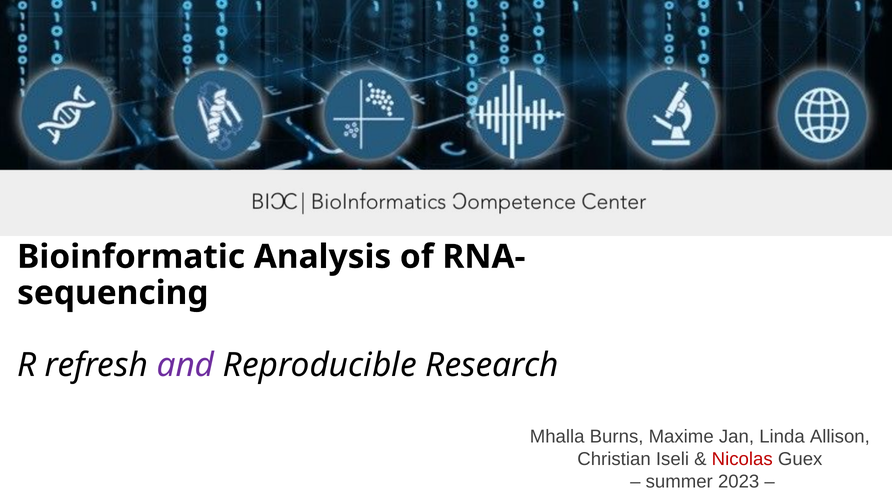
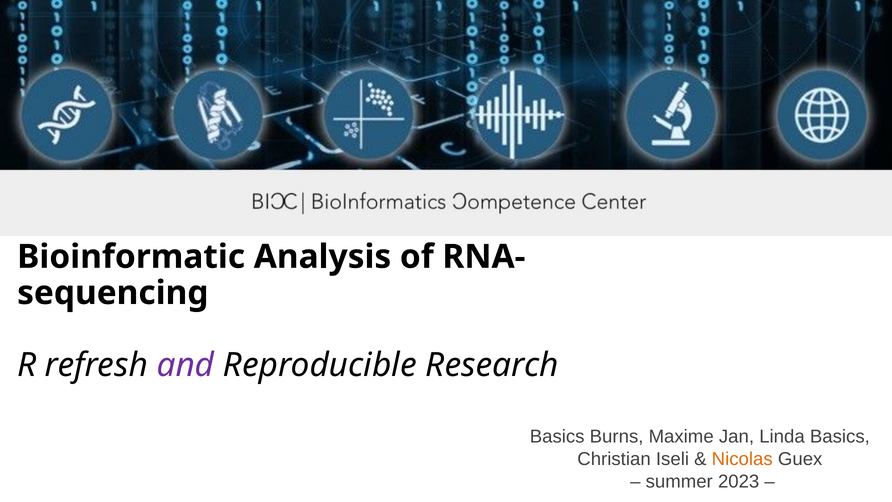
Mhalla at (557, 437): Mhalla -> Basics
Linda Allison: Allison -> Basics
Nicolas colour: red -> orange
